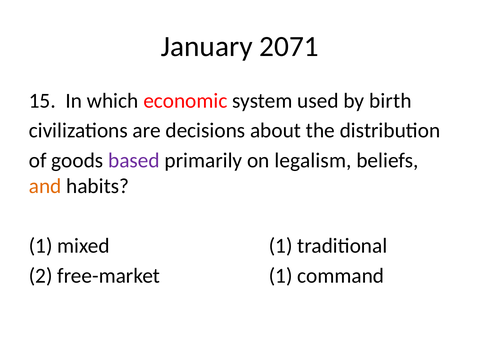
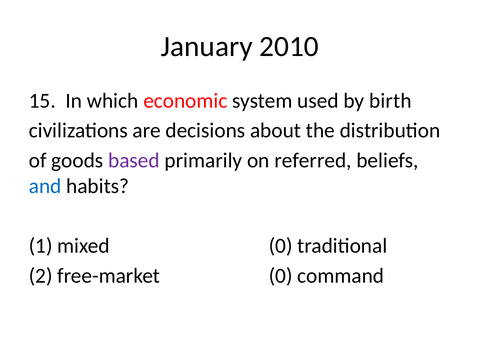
2071: 2071 -> 2010
legalism: legalism -> referred
and colour: orange -> blue
mixed 1: 1 -> 0
free-market 1: 1 -> 0
